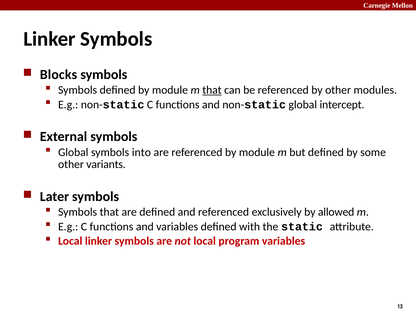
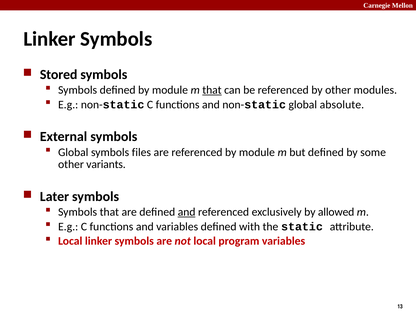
Blocks: Blocks -> Stored
intercept: intercept -> absolute
into: into -> files
and at (187, 212) underline: none -> present
